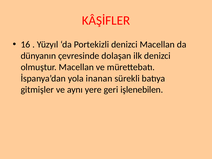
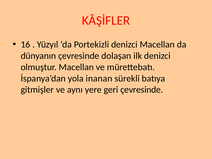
geri işlenebilen: işlenebilen -> çevresinde
